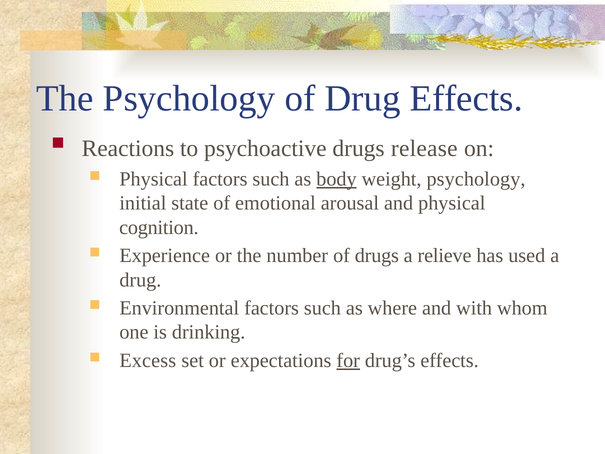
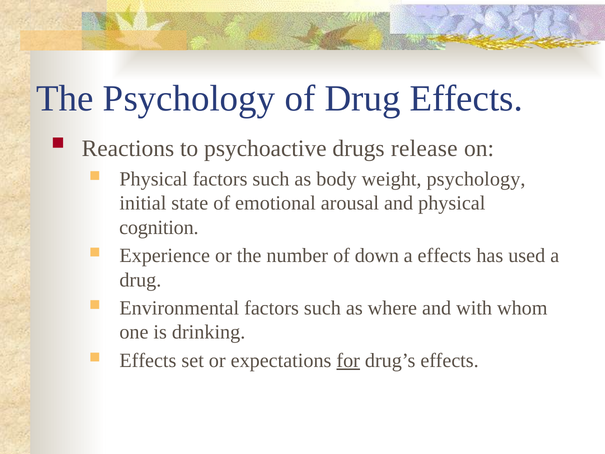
body underline: present -> none
of drugs: drugs -> down
a relieve: relieve -> effects
Excess at (148, 360): Excess -> Effects
